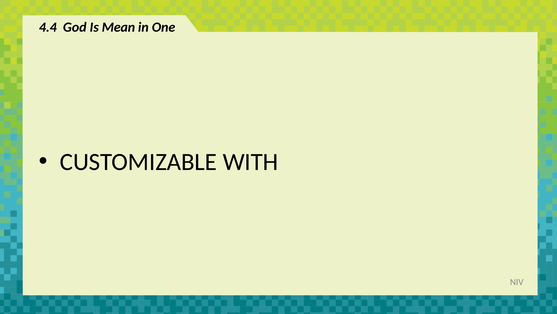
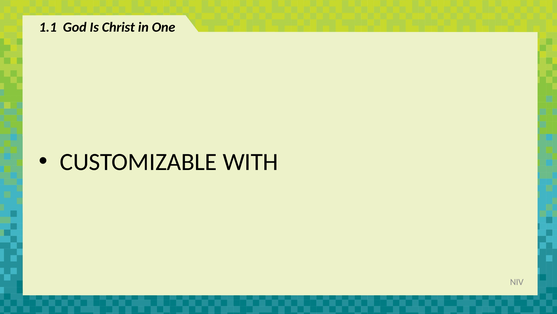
4.4: 4.4 -> 1.1
Mean: Mean -> Christ
